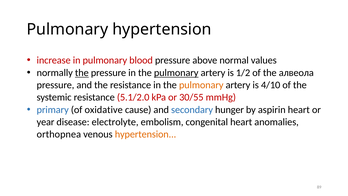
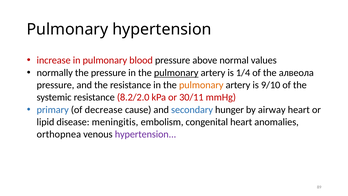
the at (82, 73) underline: present -> none
1/2: 1/2 -> 1/4
4/10: 4/10 -> 9/10
5.1/2.0: 5.1/2.0 -> 8.2/2.0
30/55: 30/55 -> 30/11
oxidative: oxidative -> decrease
aspirin: aspirin -> airway
year: year -> lipid
electrolyte: electrolyte -> meningitis
hypertension at (145, 134) colour: orange -> purple
